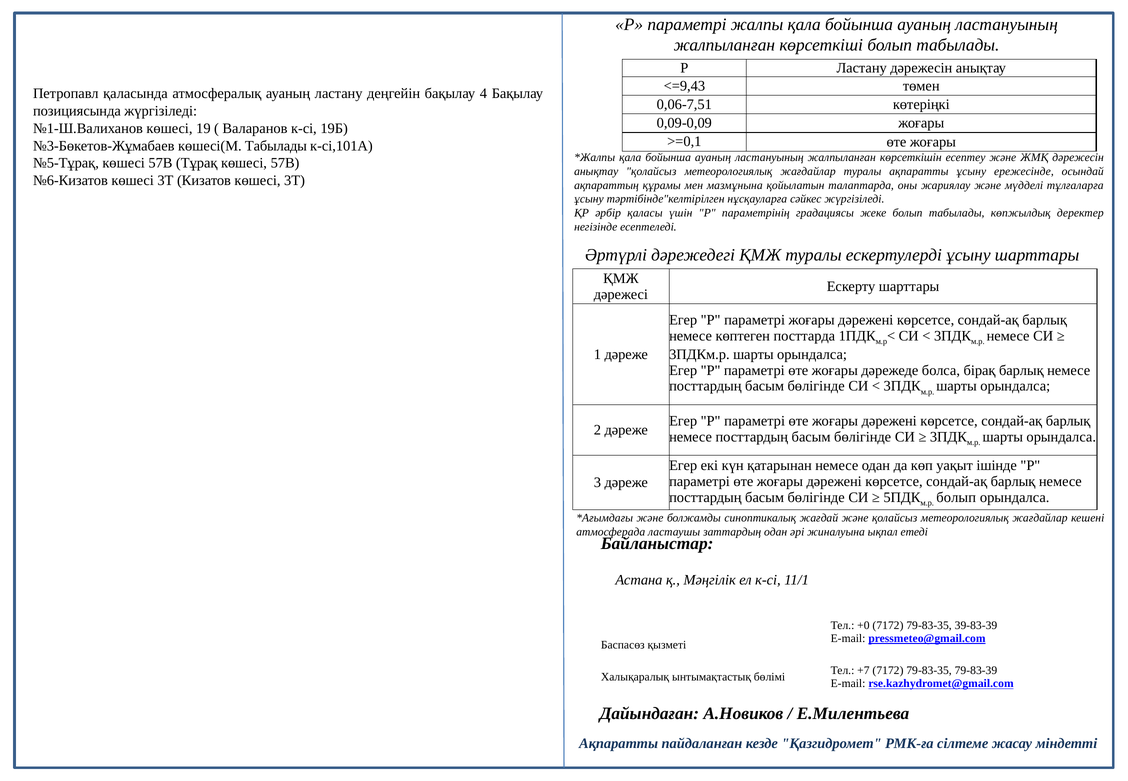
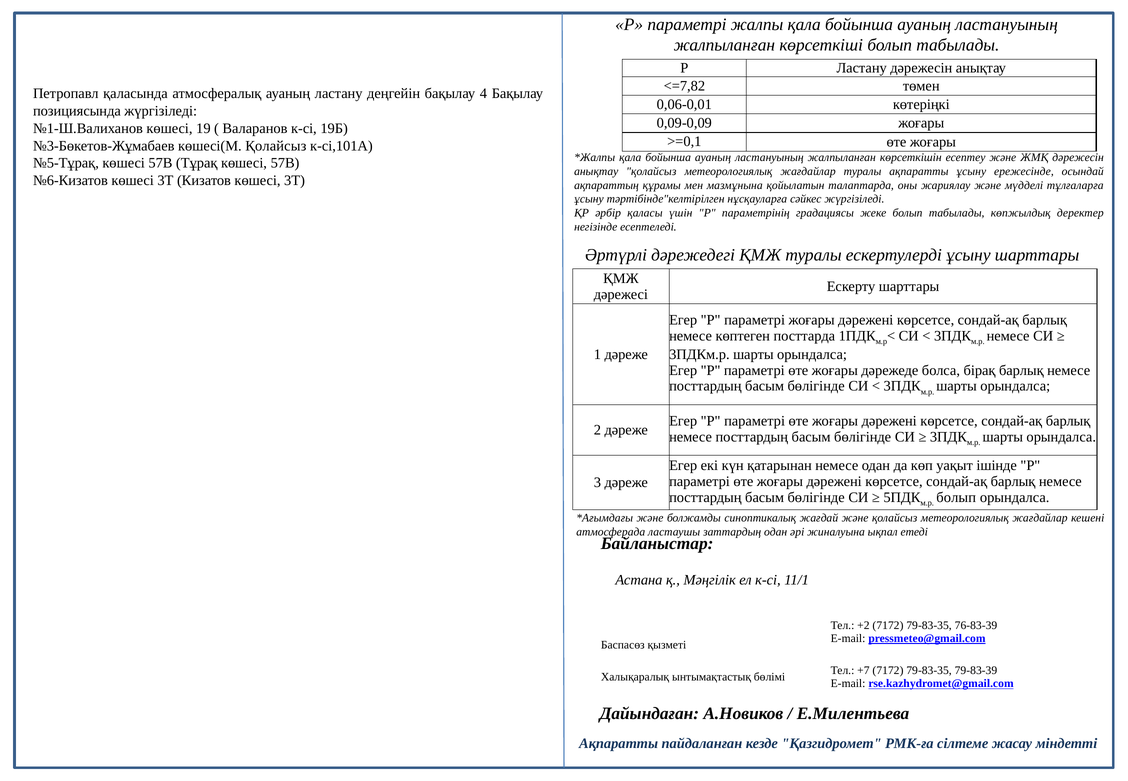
<=9,43: <=9,43 -> <=7,82
0,06-7,51: 0,06-7,51 -> 0,06-0,01
көшесі(М Табылады: Табылады -> Қолайсыз
+0: +0 -> +2
39-83-39: 39-83-39 -> 76-83-39
